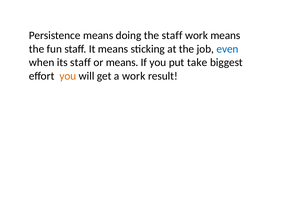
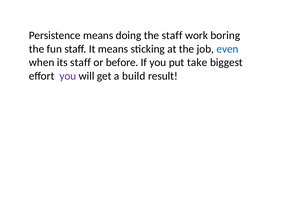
work means: means -> boring
or means: means -> before
you at (68, 76) colour: orange -> purple
a work: work -> build
